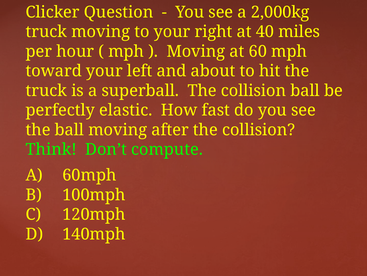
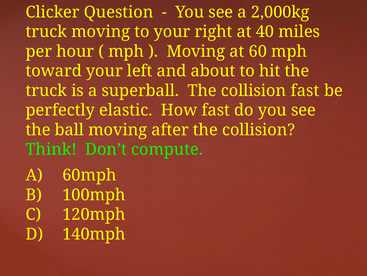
collision ball: ball -> fast
